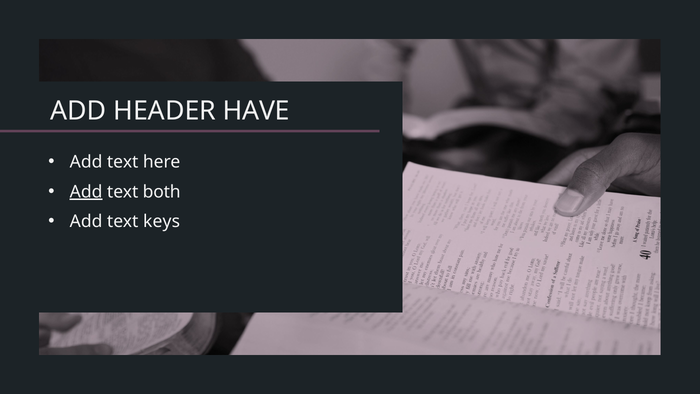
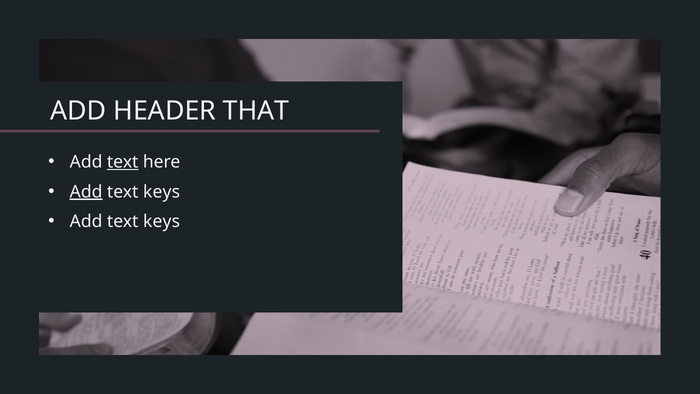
HAVE: HAVE -> THAT
text at (123, 162) underline: none -> present
both at (162, 192): both -> keys
